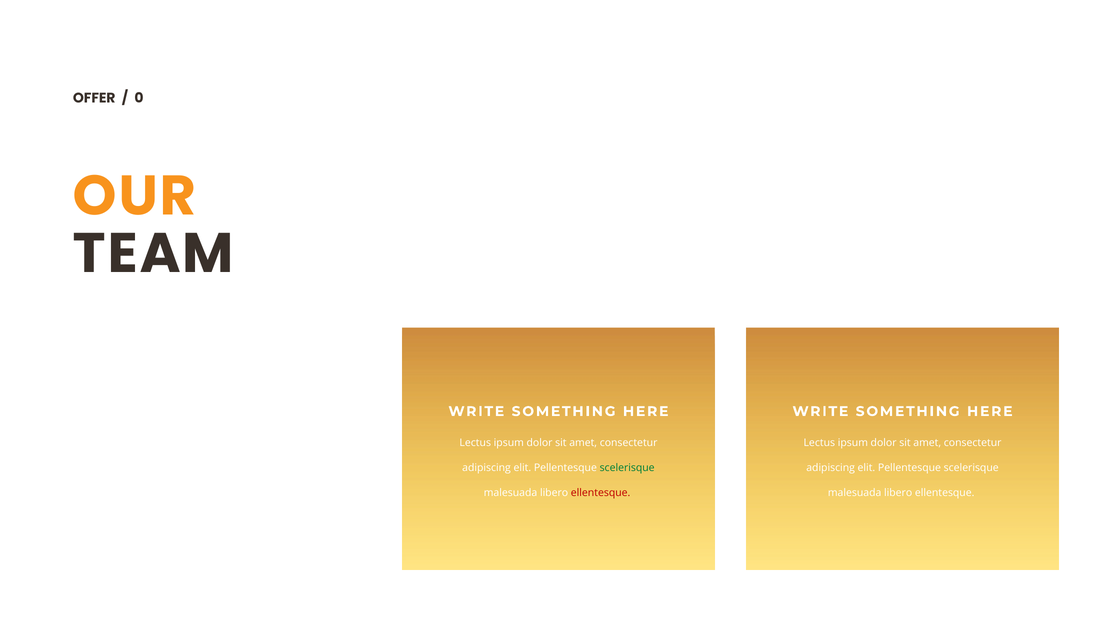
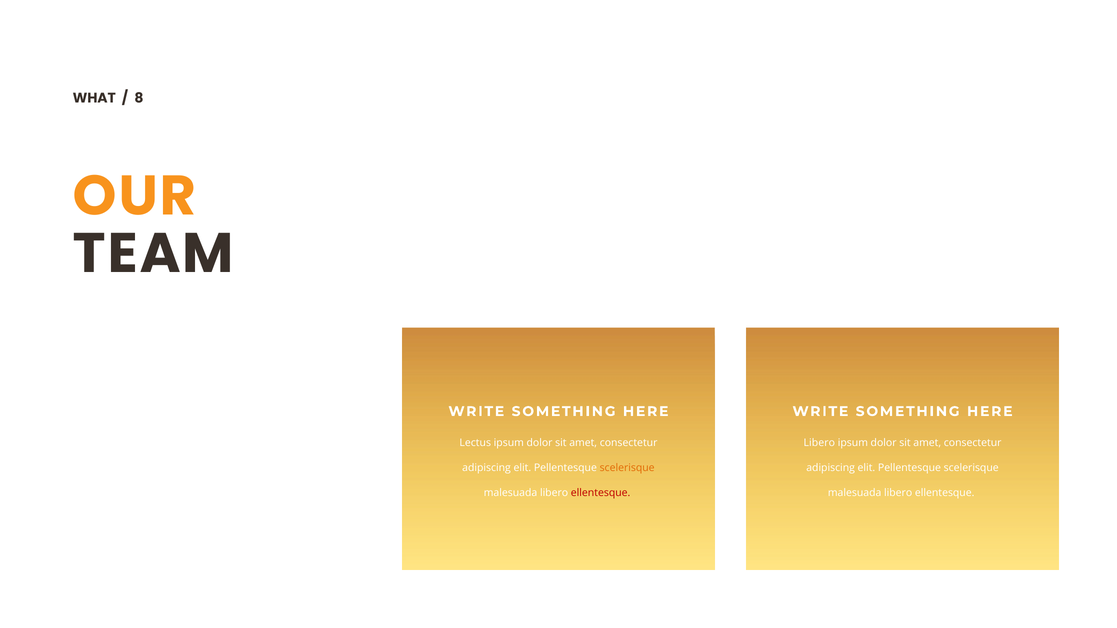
OFFER: OFFER -> WHAT
0: 0 -> 8
Lectus at (819, 443): Lectus -> Libero
scelerisque at (627, 468) colour: green -> orange
